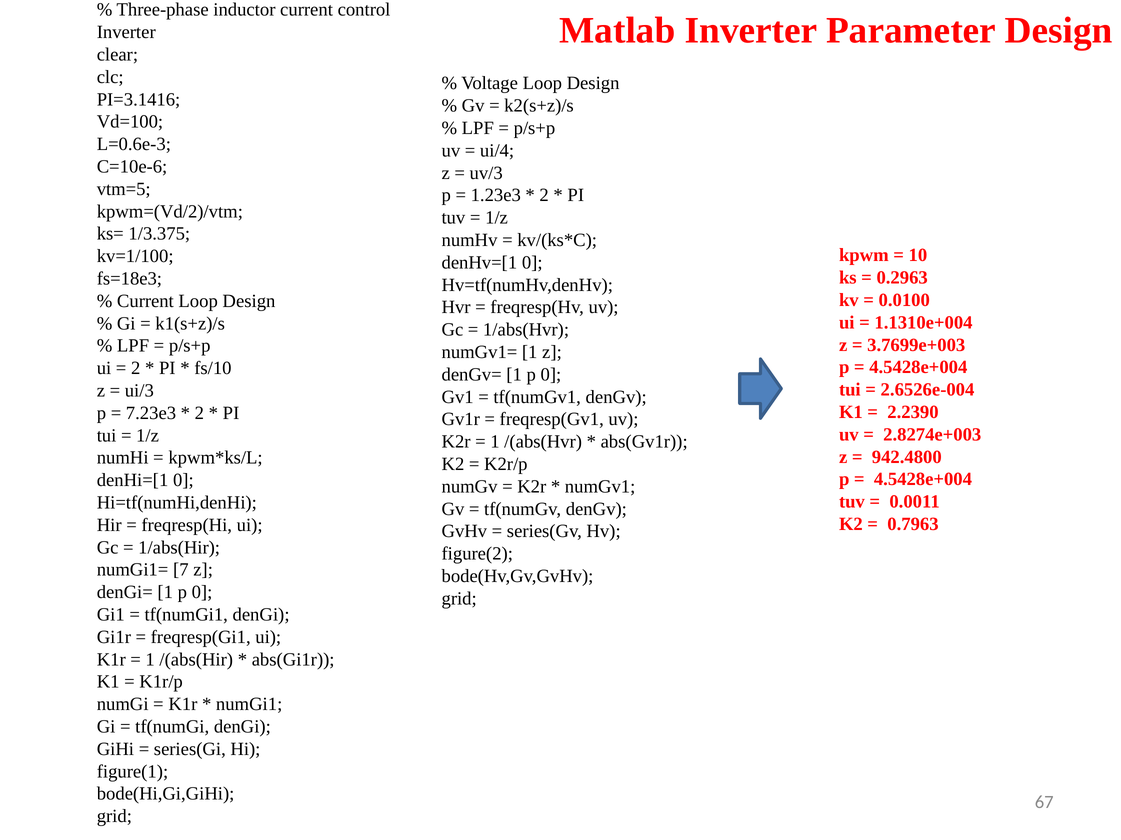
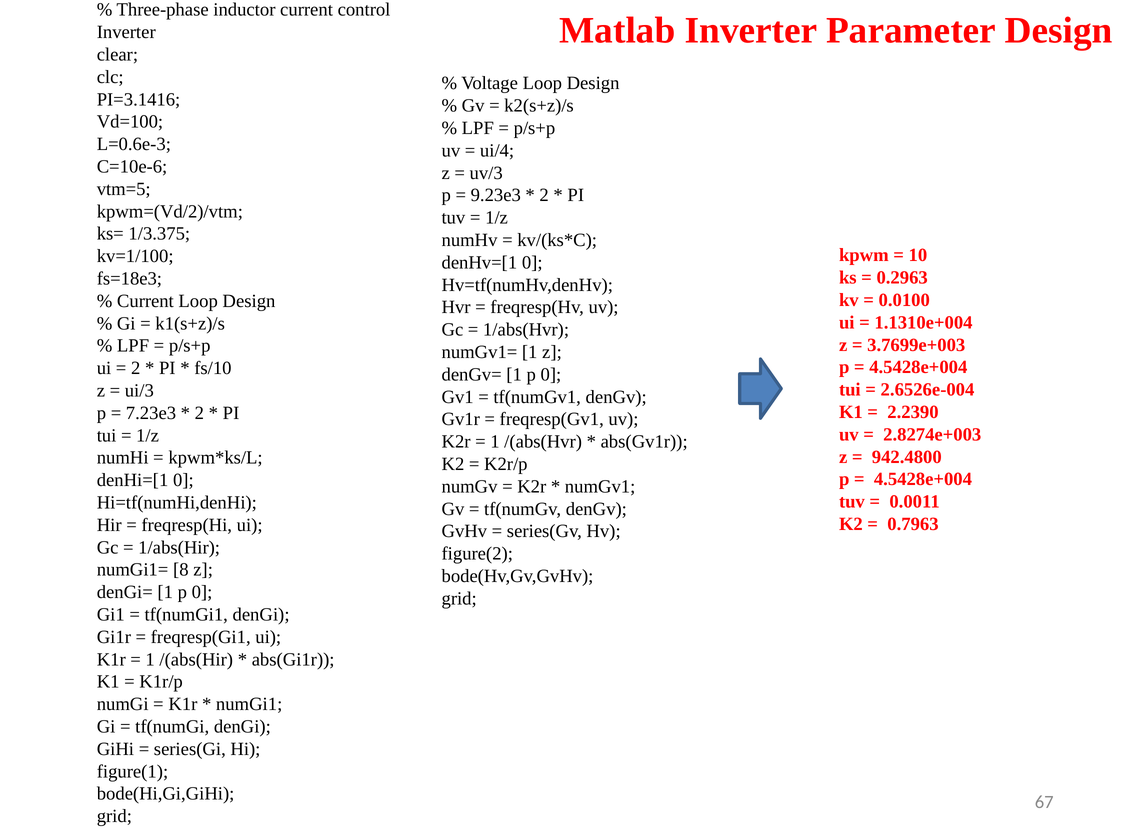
1.23e3: 1.23e3 -> 9.23e3
7: 7 -> 8
